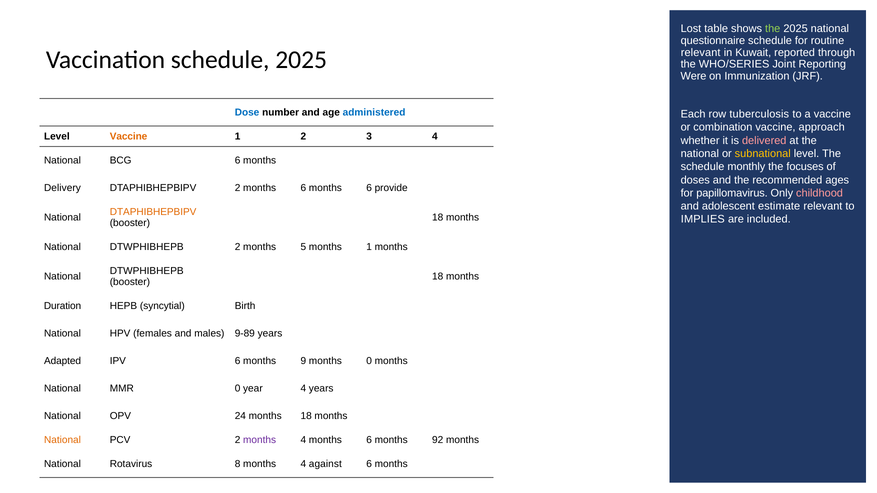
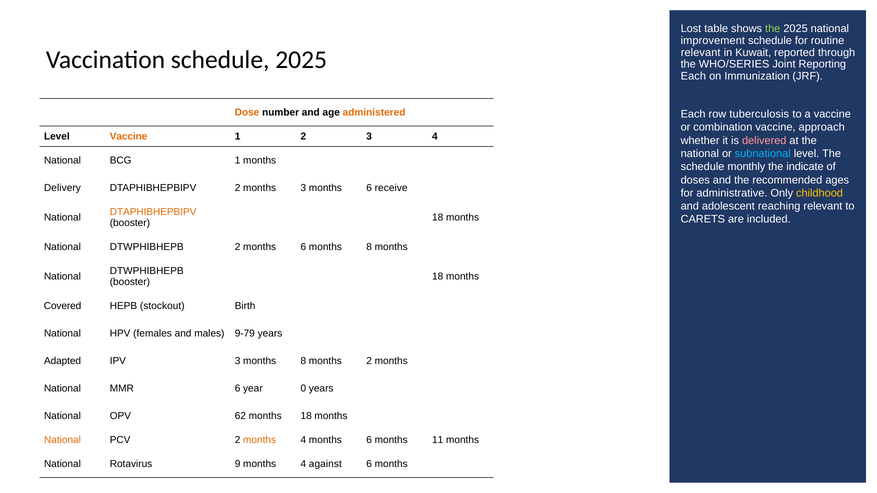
questionnaire: questionnaire -> improvement
Were at (693, 76): Were -> Each
Dose colour: blue -> orange
administered colour: blue -> orange
subnational colour: yellow -> light blue
BCG 6: 6 -> 1
focuses: focuses -> indicate
2 months 6: 6 -> 3
provide: provide -> receive
papillomavirus: papillomavirus -> administrative
childhood colour: pink -> yellow
estimate: estimate -> reaching
IMPLIES: IMPLIES -> CARETS
2 months 5: 5 -> 6
1 at (369, 247): 1 -> 8
Duration: Duration -> Covered
syncytial: syncytial -> stockout
9-89: 9-89 -> 9-79
IPV 6: 6 -> 3
9 at (303, 361): 9 -> 8
months 0: 0 -> 2
MMR 0: 0 -> 6
year 4: 4 -> 0
24: 24 -> 62
months at (260, 440) colour: purple -> orange
92: 92 -> 11
8: 8 -> 9
